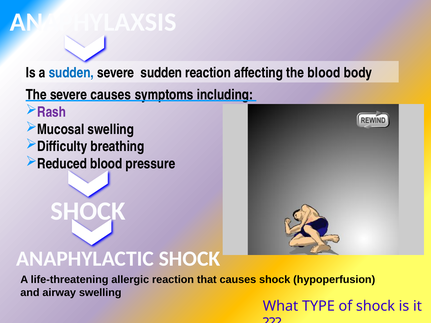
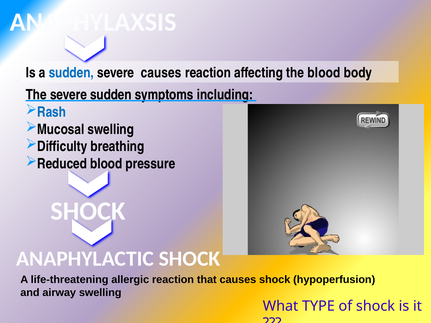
severe sudden: sudden -> causes
severe causes: causes -> sudden
Rash colour: purple -> blue
